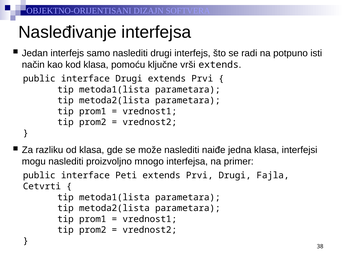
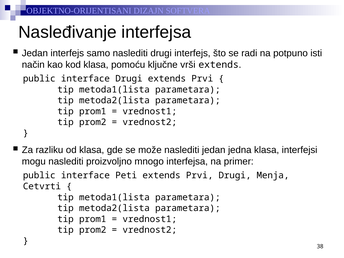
naslediti naiđe: naiđe -> jedan
Fajla: Fajla -> Menja
